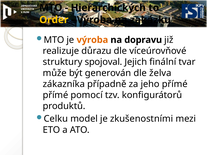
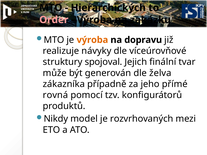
Order colour: yellow -> pink
důrazu: důrazu -> návyky
přímé at (56, 95): přímé -> rovná
Celku: Celku -> Nikdy
zkušenostními: zkušenostními -> rozvrhovaných
